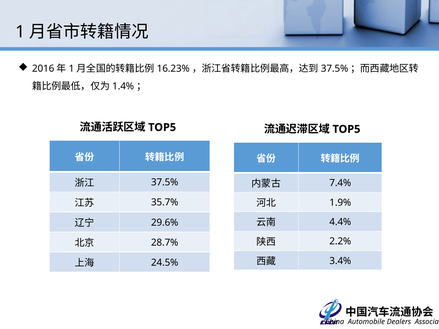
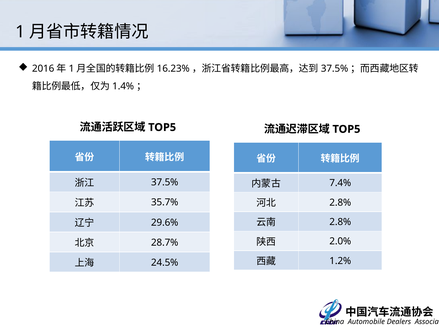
1.9% at (340, 203): 1.9% -> 2.8%
4.4% at (340, 222): 4.4% -> 2.8%
2.2%: 2.2% -> 2.0%
3.4%: 3.4% -> 1.2%
